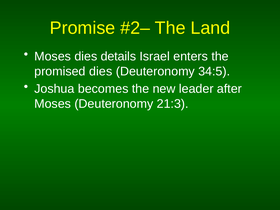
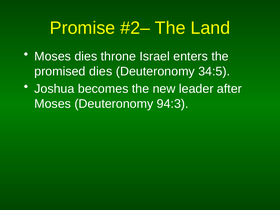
details: details -> throne
21:3: 21:3 -> 94:3
